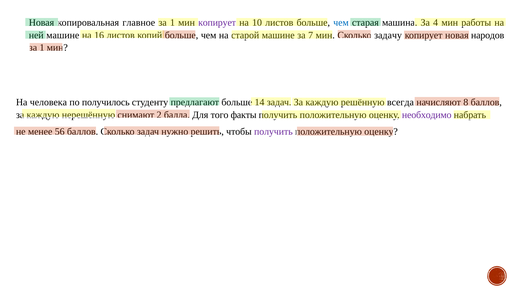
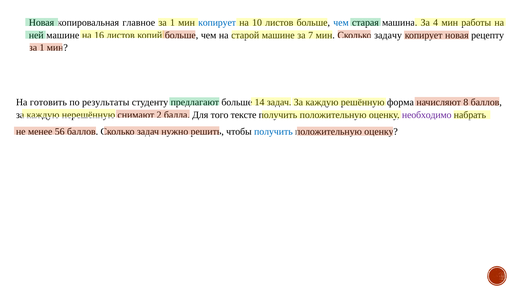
копирует at (217, 23) colour: purple -> blue
народов: народов -> рецепту
человека: человека -> готовить
получилось: получилось -> результаты
всегда: всегда -> форма
факты: факты -> тексте
получить at (273, 132) colour: purple -> blue
